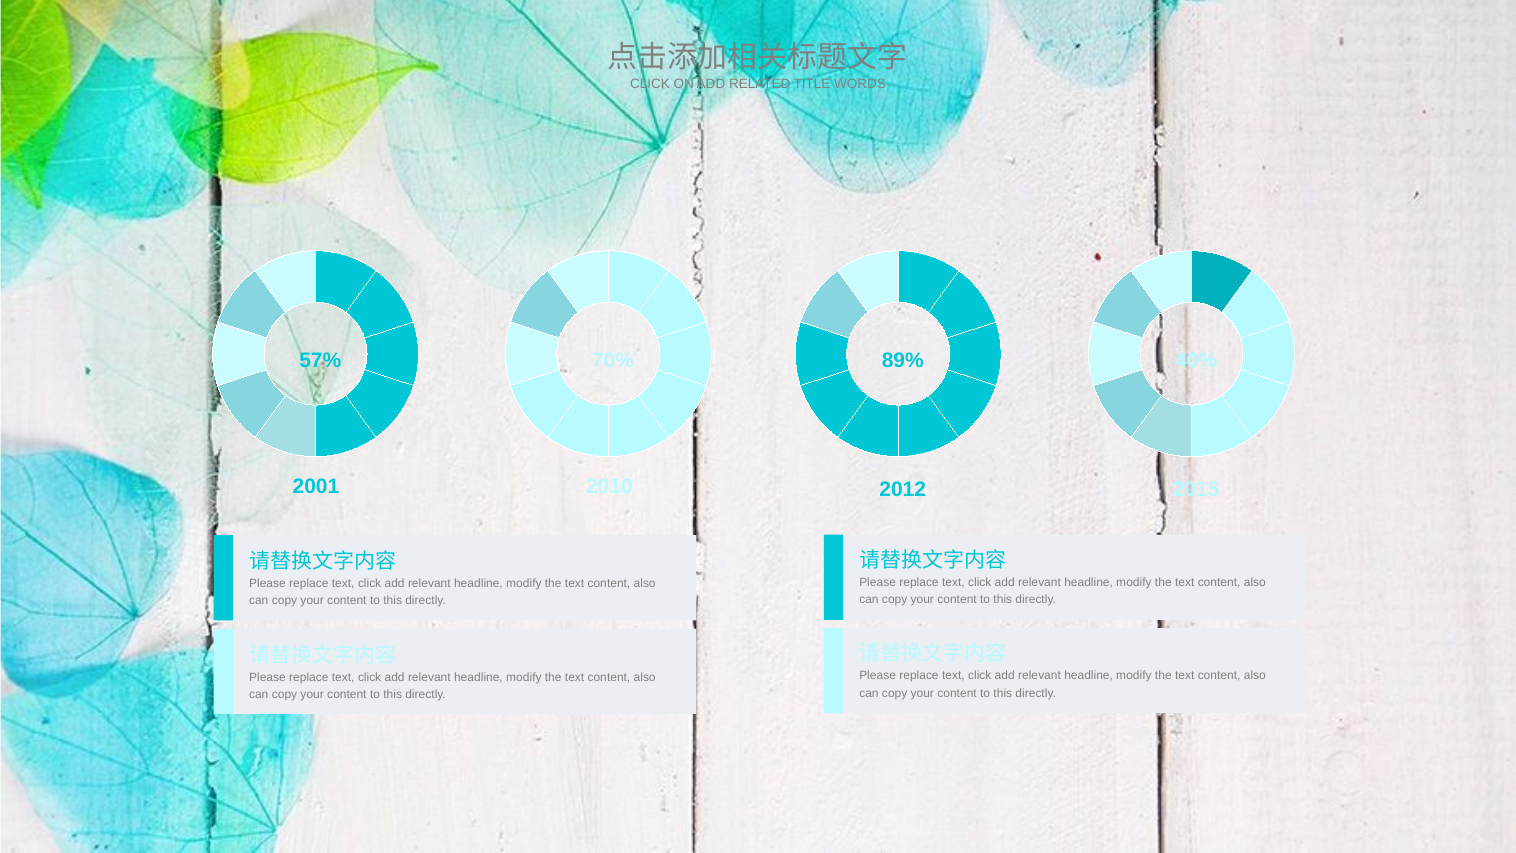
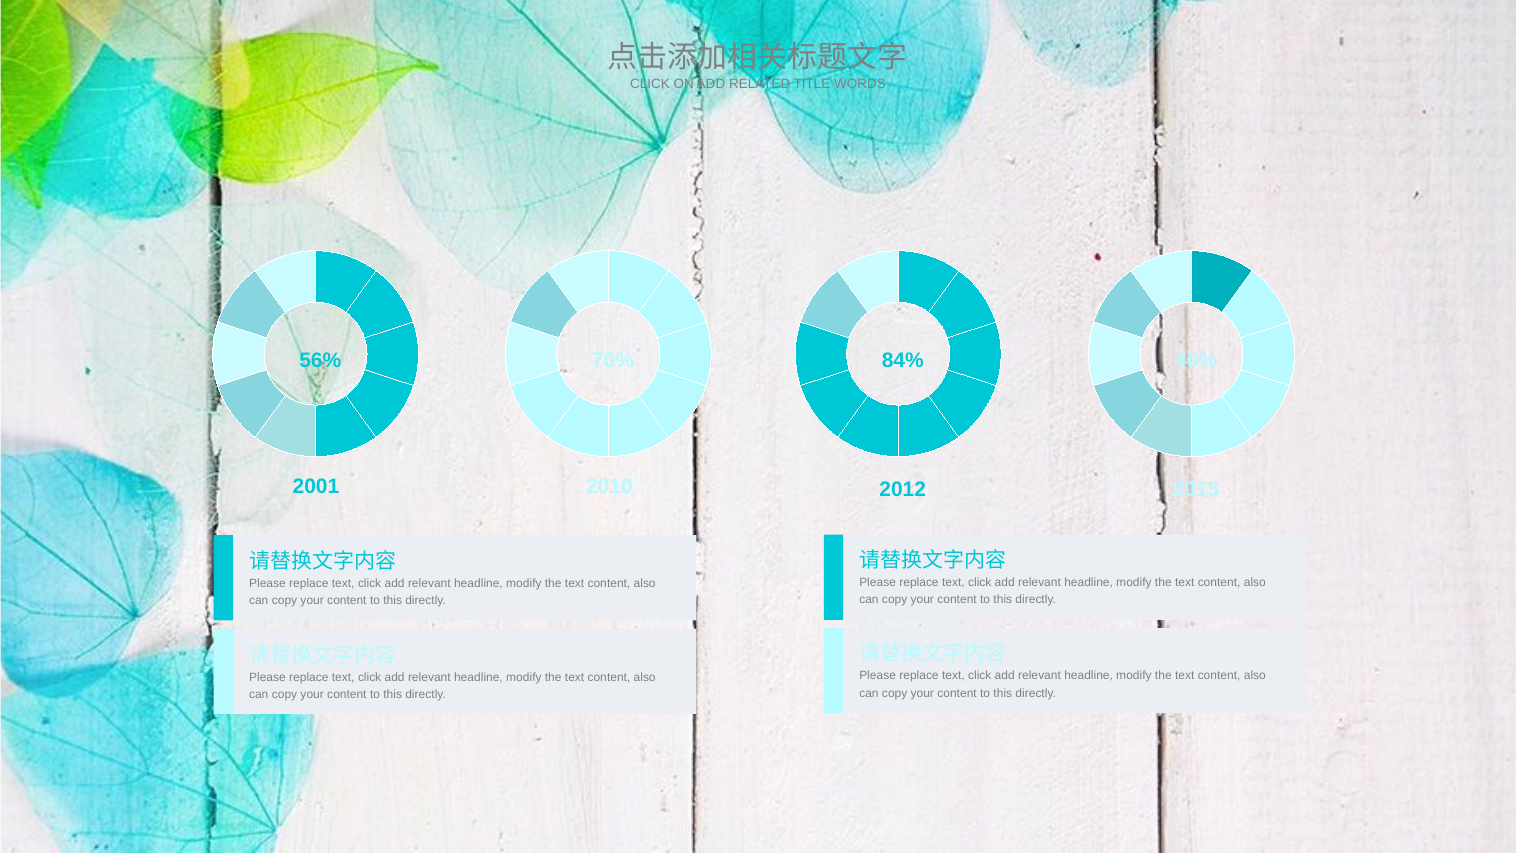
57%: 57% -> 56%
89%: 89% -> 84%
